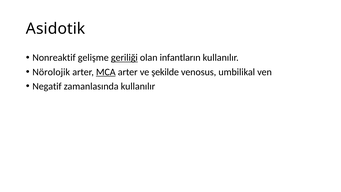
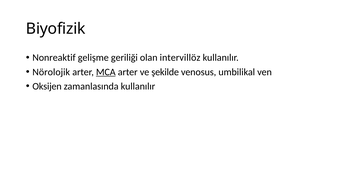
Asidotik: Asidotik -> Biyofizik
geriliği underline: present -> none
infantların: infantların -> intervillöz
Negatif: Negatif -> Oksijen
